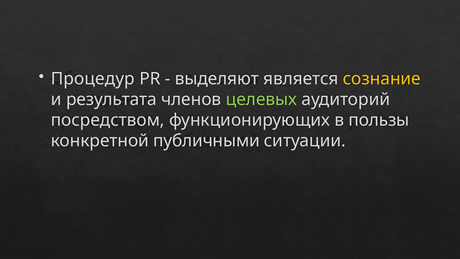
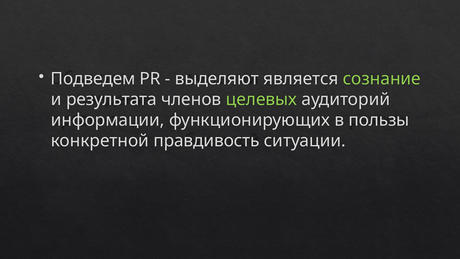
Процедур: Процедур -> Подведем
сознание colour: yellow -> light green
посредством: посредством -> информации
публичными: публичными -> правдивость
